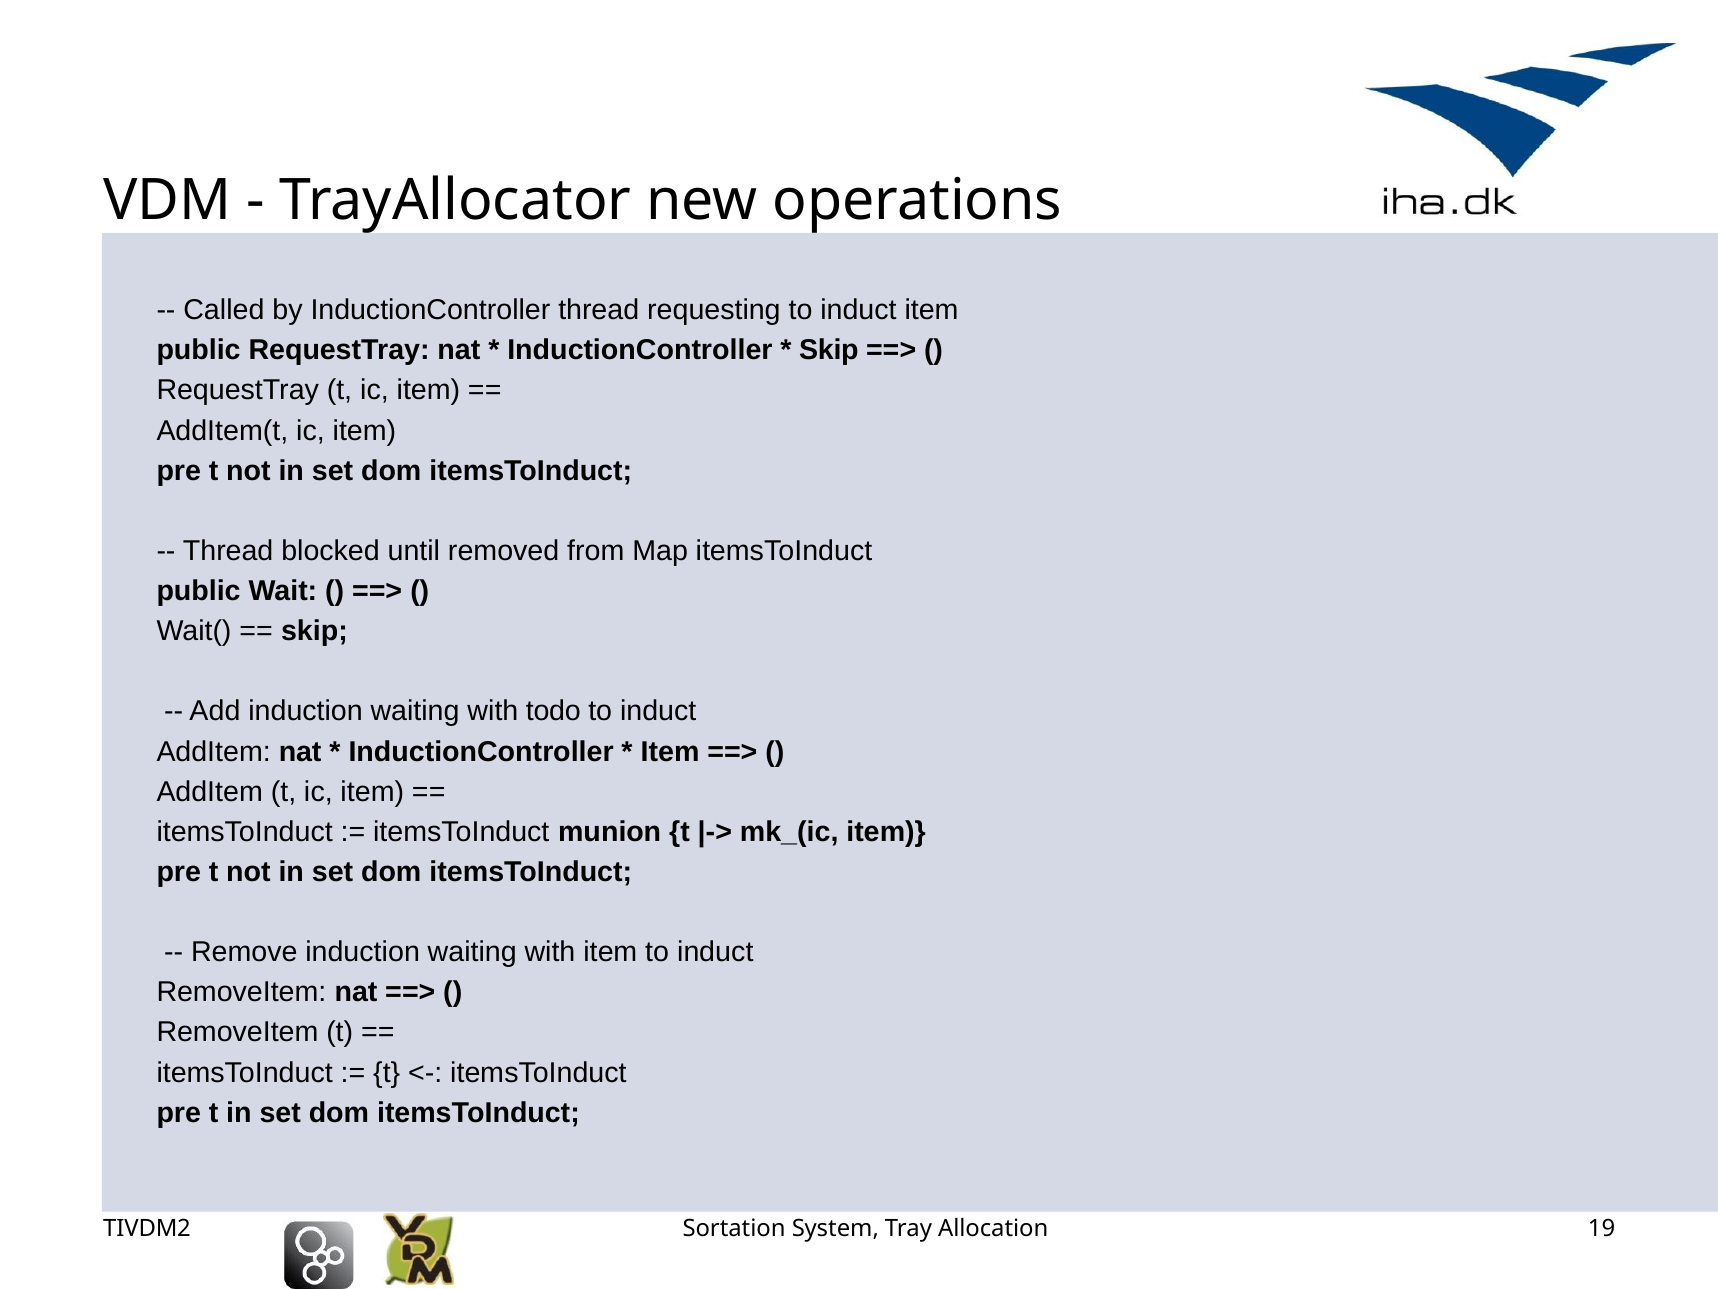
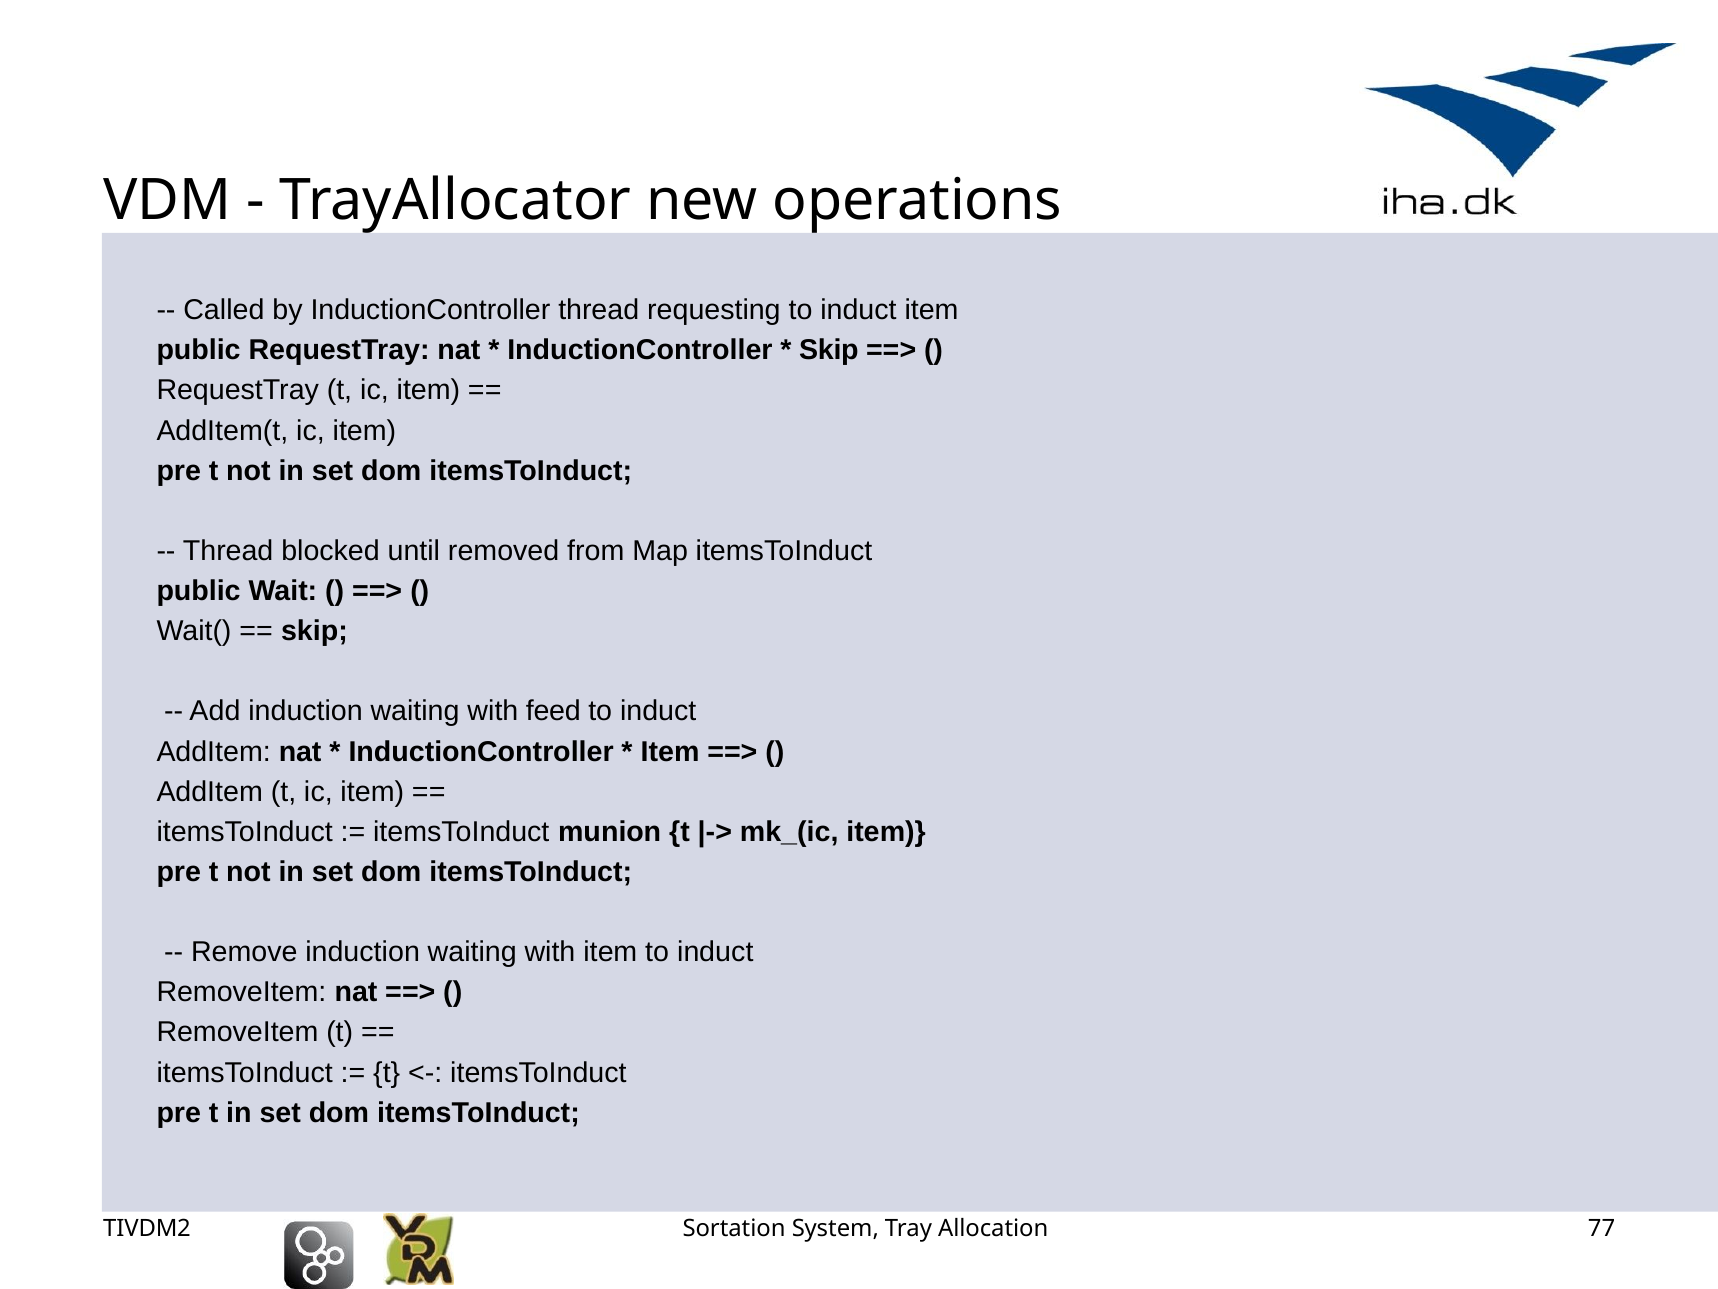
todo: todo -> feed
19: 19 -> 77
